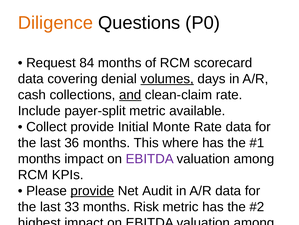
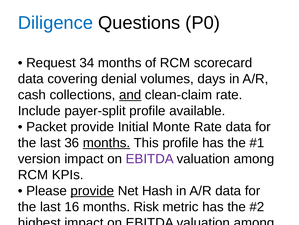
Diligence colour: orange -> blue
84: 84 -> 34
volumes underline: present -> none
payer-split metric: metric -> profile
Collect at (47, 127): Collect -> Packet
months at (107, 142) underline: none -> present
This where: where -> profile
months at (39, 158): months -> version
Audit: Audit -> Hash
33: 33 -> 16
